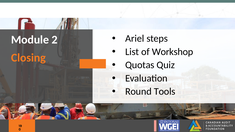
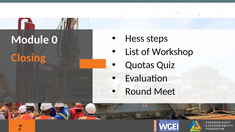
Ariel: Ariel -> Hess
Module 2: 2 -> 0
Tools: Tools -> Meet
